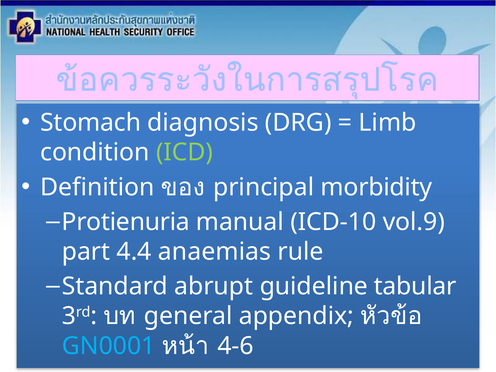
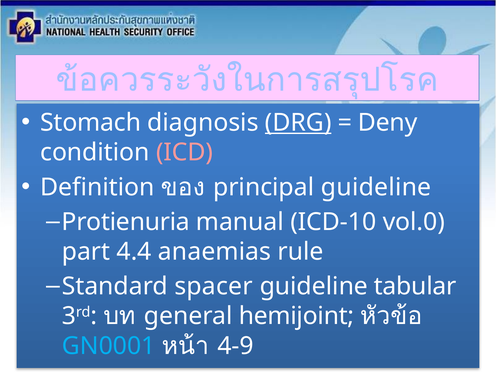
DRG underline: none -> present
Limb: Limb -> Deny
ICD colour: light green -> pink
principal morbidity: morbidity -> guideline
vol.9: vol.9 -> vol.0
abrupt: abrupt -> spacer
appendix: appendix -> hemijoint
4-6: 4-6 -> 4-9
